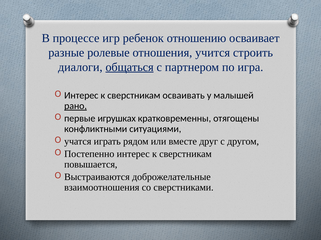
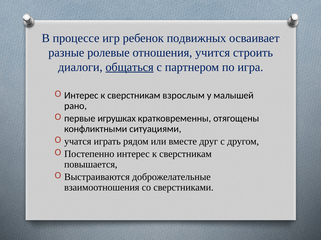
отношению: отношению -> подвижных
осваивать: осваивать -> взрослым
рано underline: present -> none
